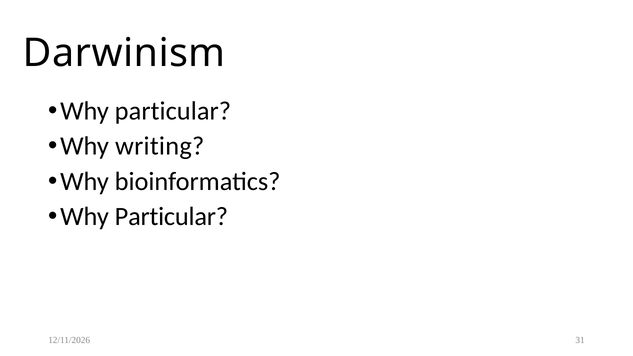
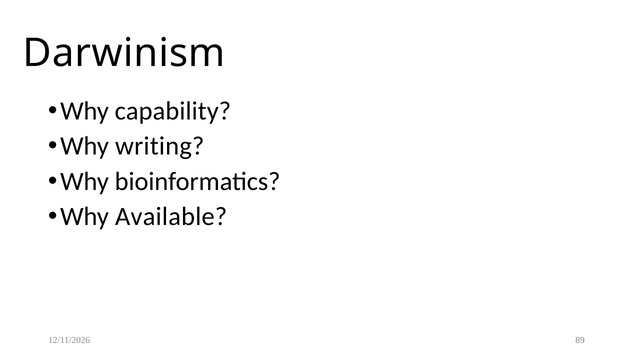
particular at (173, 111): particular -> capability
Particular at (171, 216): Particular -> Available
31: 31 -> 89
